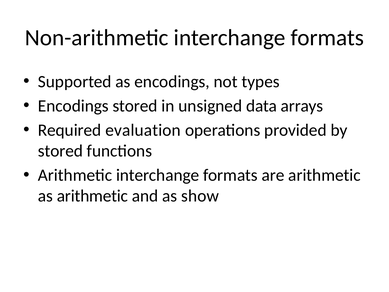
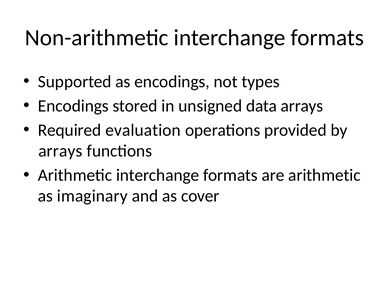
stored at (60, 151): stored -> arrays
as arithmetic: arithmetic -> imaginary
show: show -> cover
